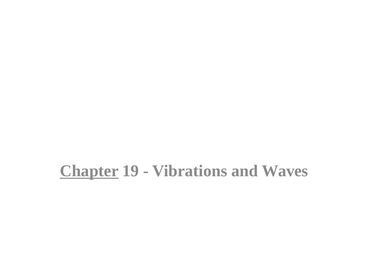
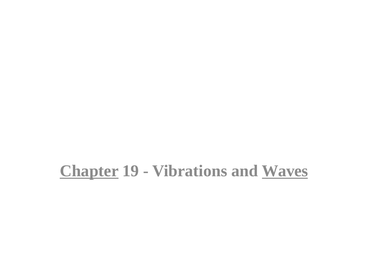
Waves underline: none -> present
